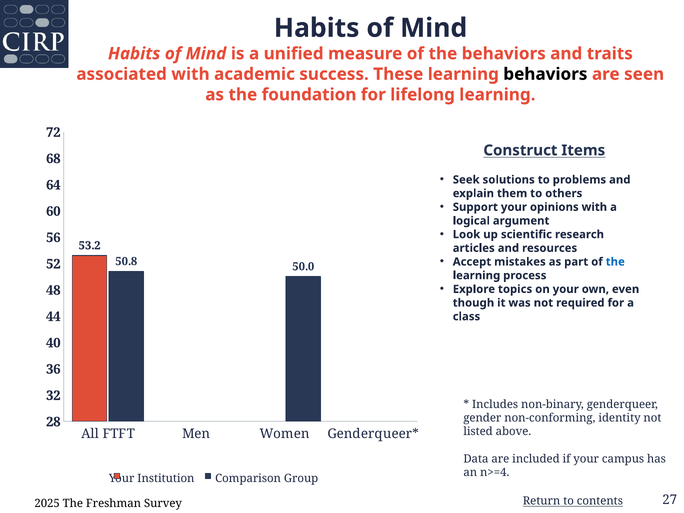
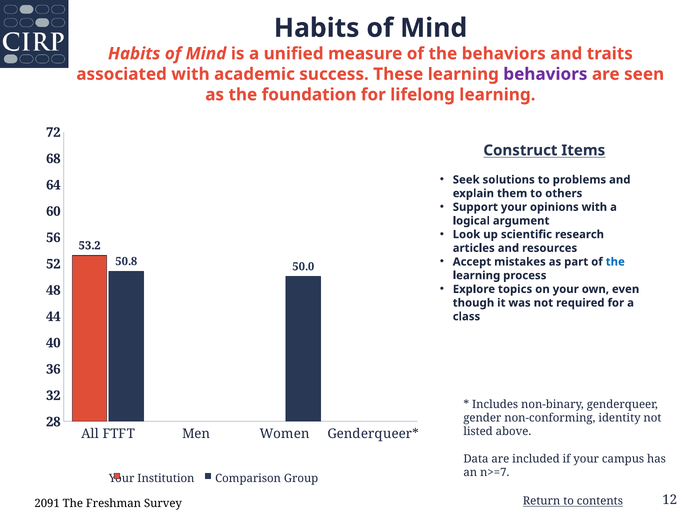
behaviors at (545, 74) colour: black -> purple
n>=4: n>=4 -> n>=7
2025: 2025 -> 2091
27: 27 -> 12
